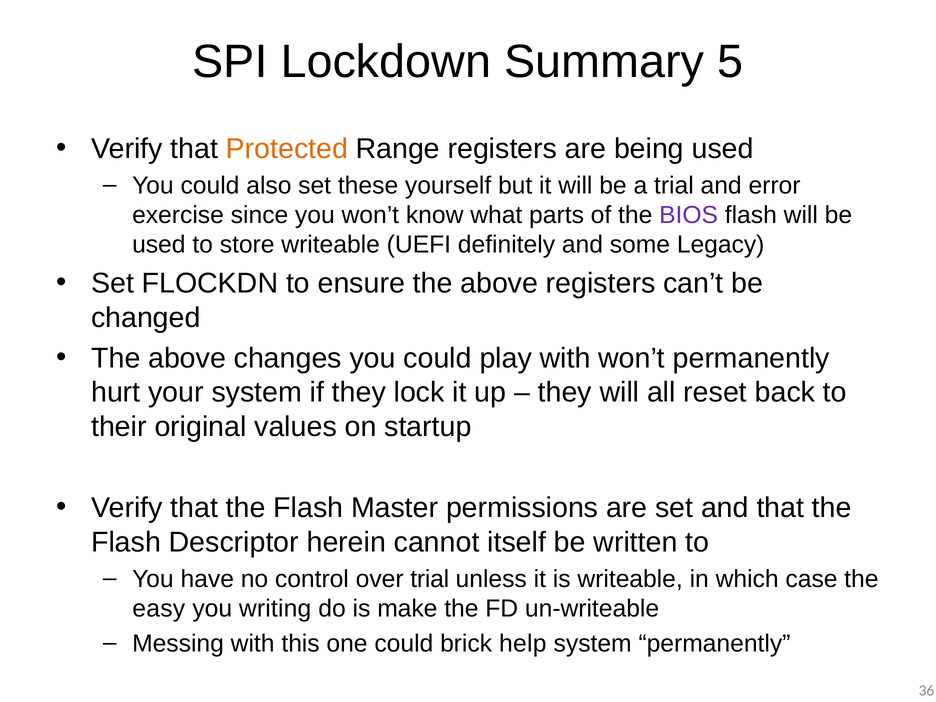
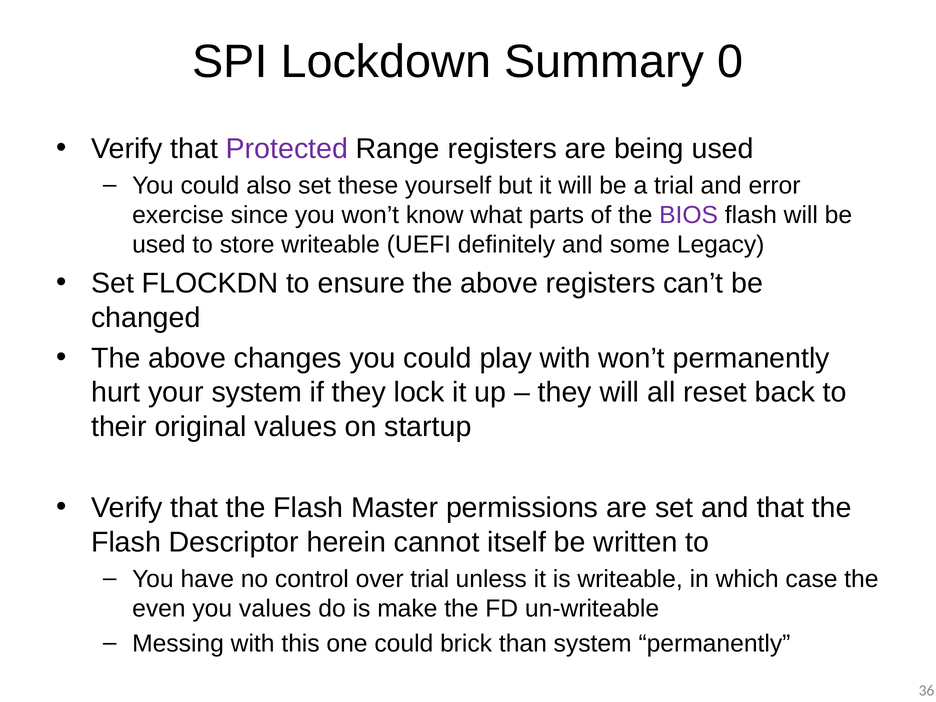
5: 5 -> 0
Protected colour: orange -> purple
easy: easy -> even
you writing: writing -> values
help: help -> than
